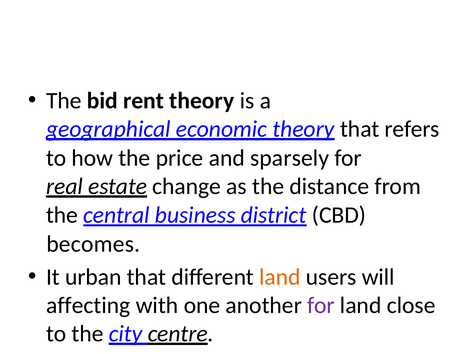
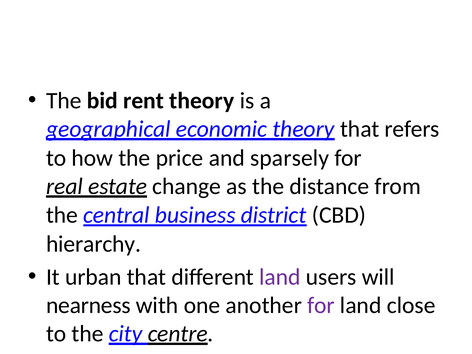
becomes: becomes -> hierarchy
land at (280, 277) colour: orange -> purple
affecting: affecting -> nearness
